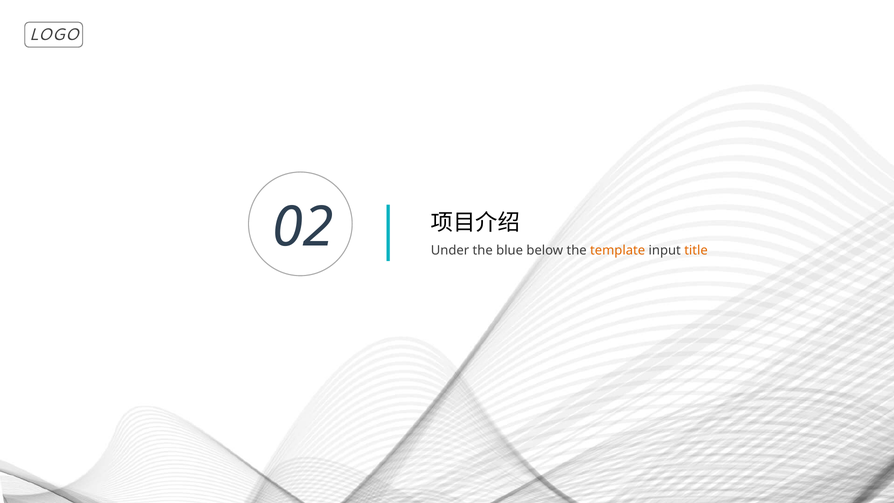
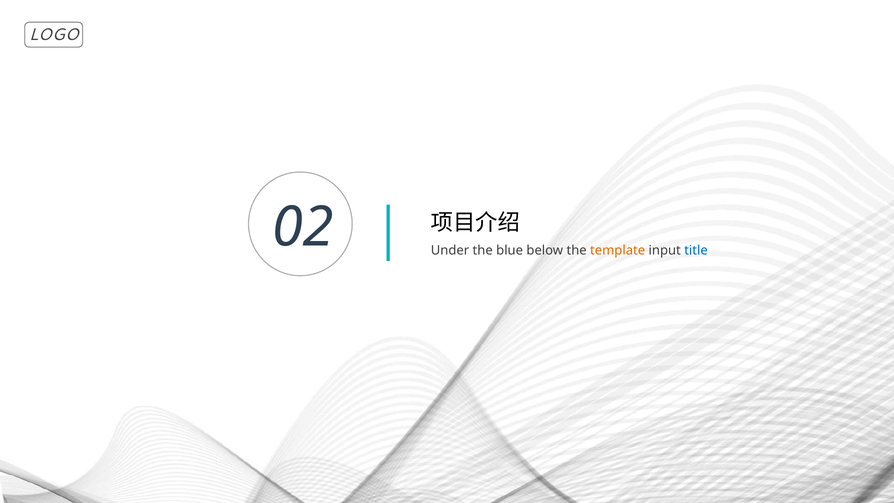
title colour: orange -> blue
